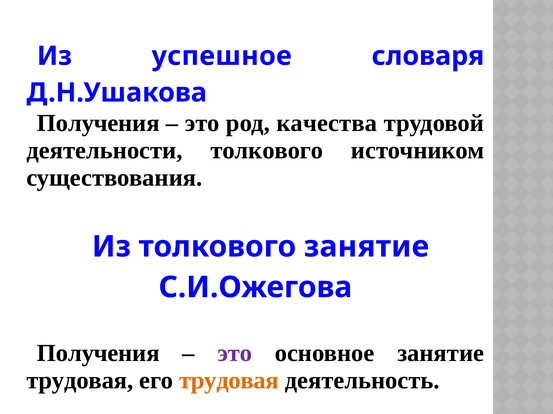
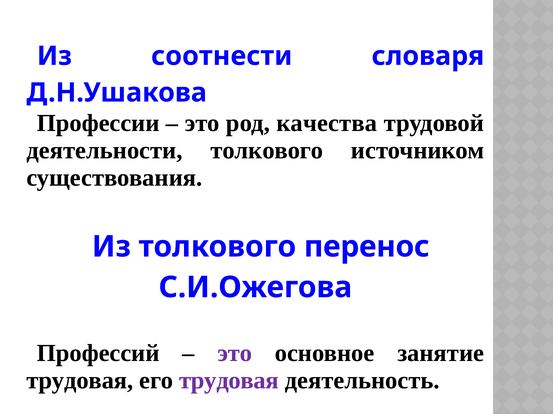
успешное: успешное -> соотнести
Получения at (98, 123): Получения -> Профессии
толкового занятие: занятие -> перенос
Получения at (98, 354): Получения -> Профессий
трудовая at (229, 381) colour: orange -> purple
